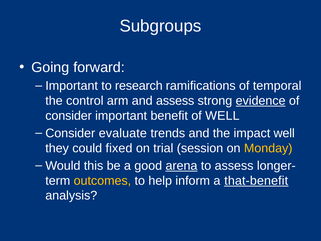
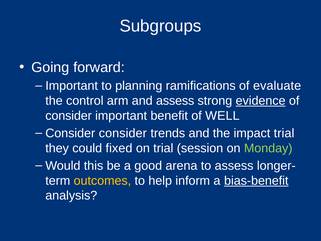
research: research -> planning
temporal: temporal -> evaluate
Consider evaluate: evaluate -> consider
impact well: well -> trial
Monday colour: yellow -> light green
arena underline: present -> none
that-benefit: that-benefit -> bias-benefit
